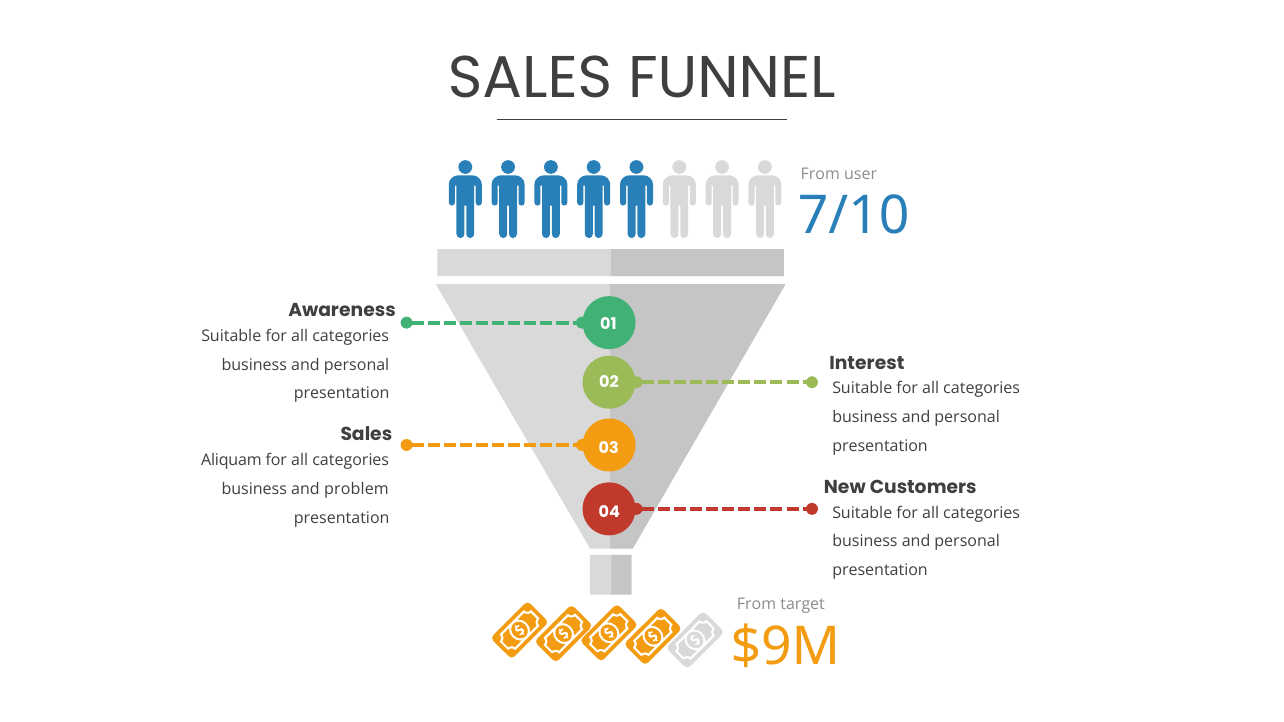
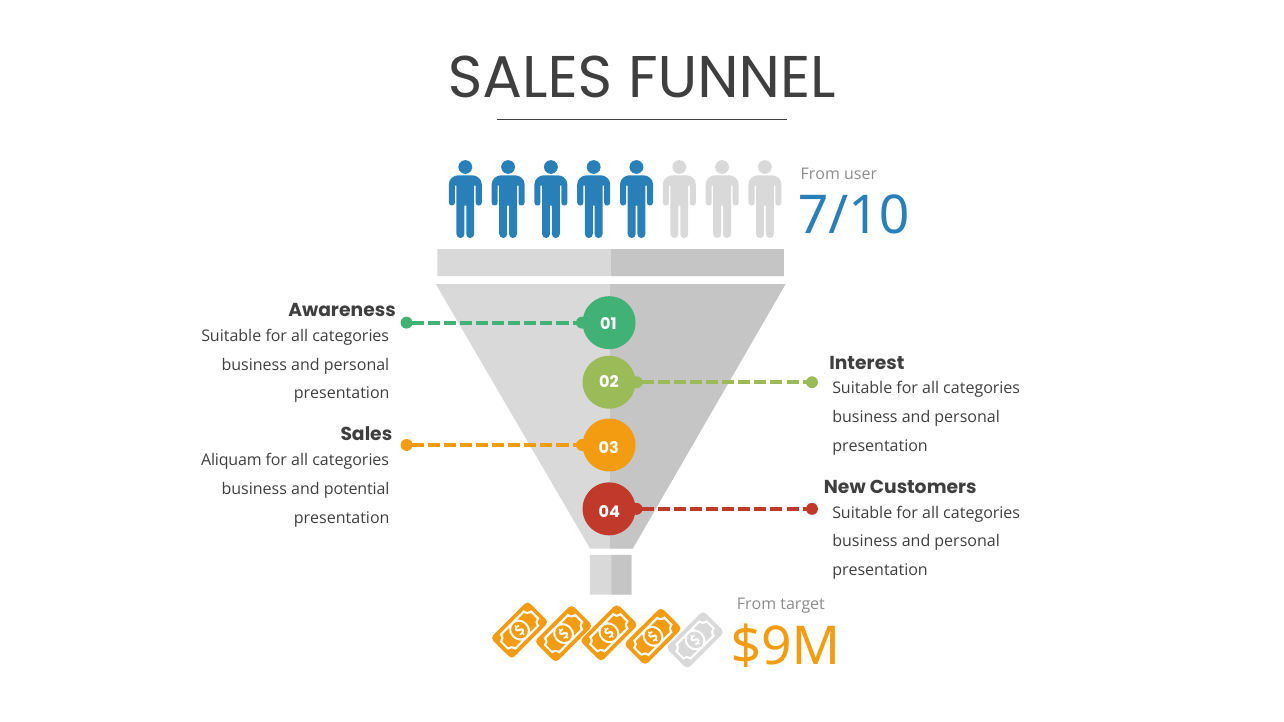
problem: problem -> potential
